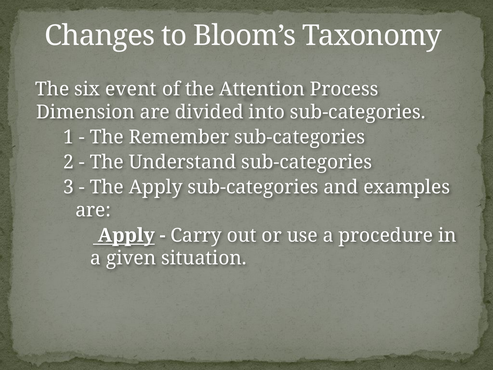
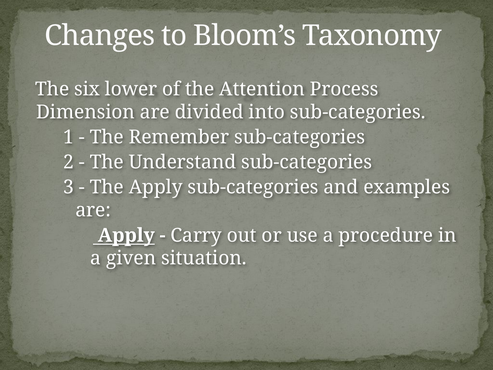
event: event -> lower
